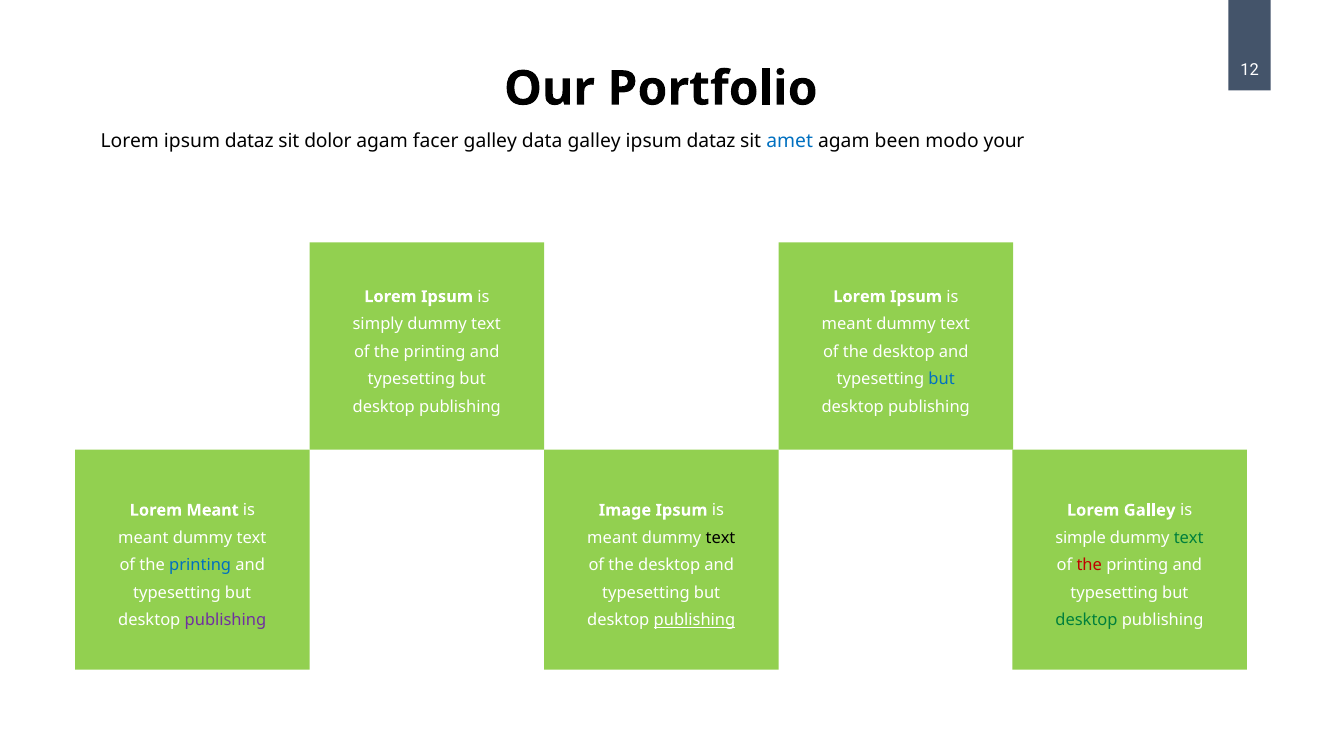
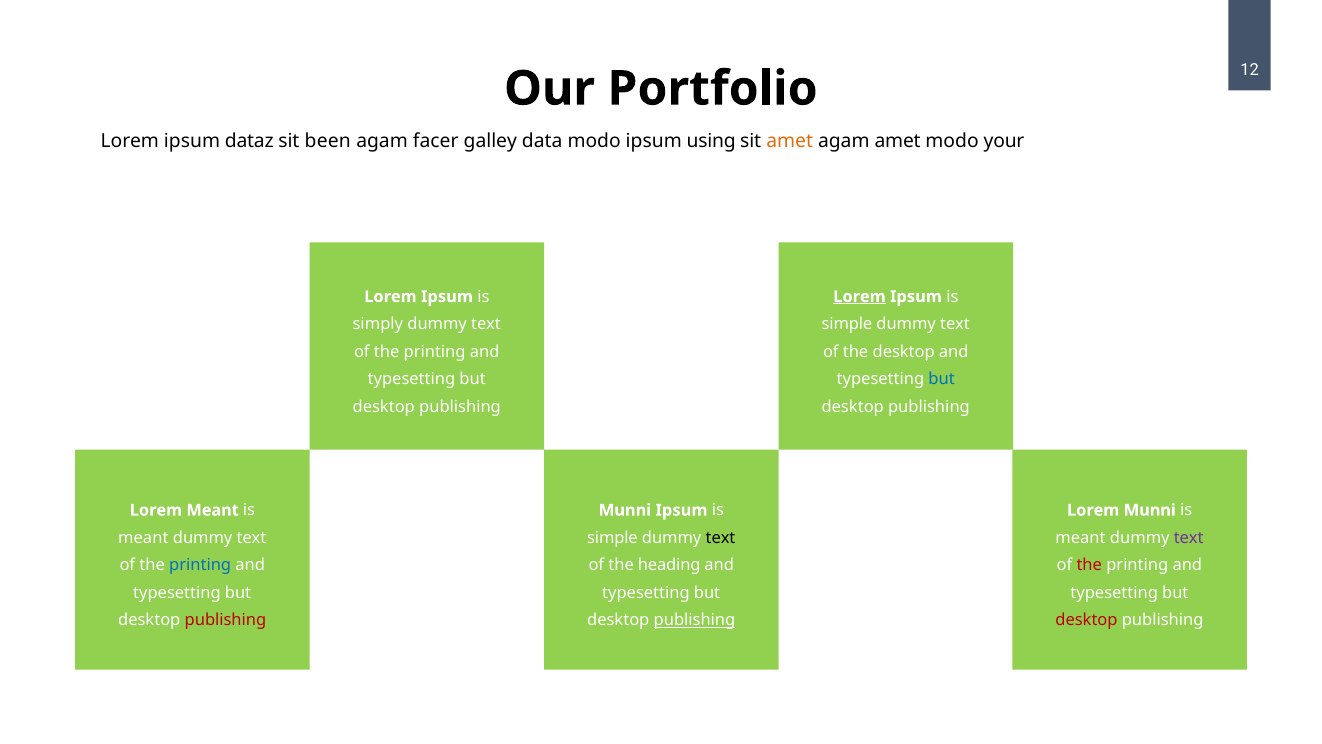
dolor: dolor -> been
data galley: galley -> modo
dataz at (711, 141): dataz -> using
amet at (790, 141) colour: blue -> orange
agam been: been -> amet
Lorem at (859, 296) underline: none -> present
meant at (847, 324): meant -> simple
Image at (625, 510): Image -> Munni
Lorem Galley: Galley -> Munni
meant at (612, 537): meant -> simple
simple at (1081, 537): simple -> meant
text at (1189, 537) colour: green -> purple
desktop at (669, 565): desktop -> heading
publishing at (225, 620) colour: purple -> red
desktop at (1086, 620) colour: green -> red
